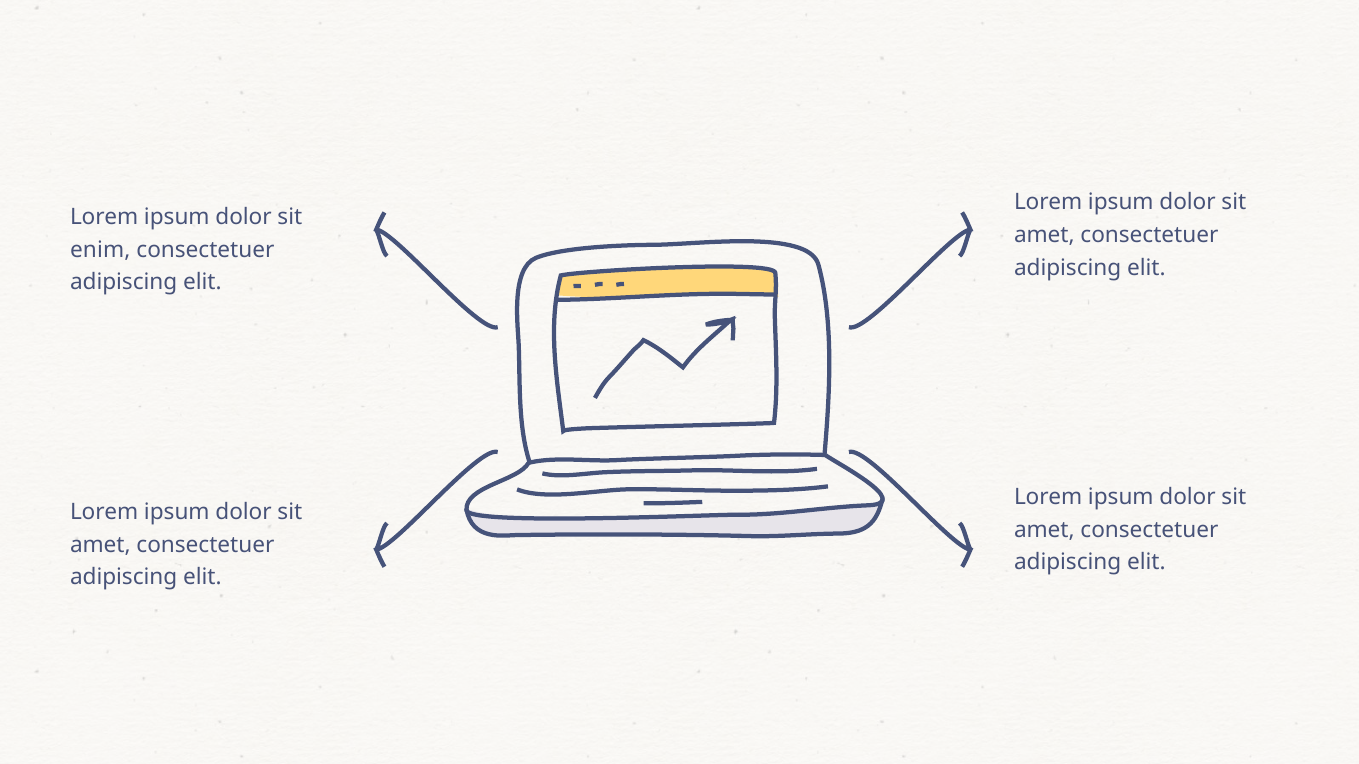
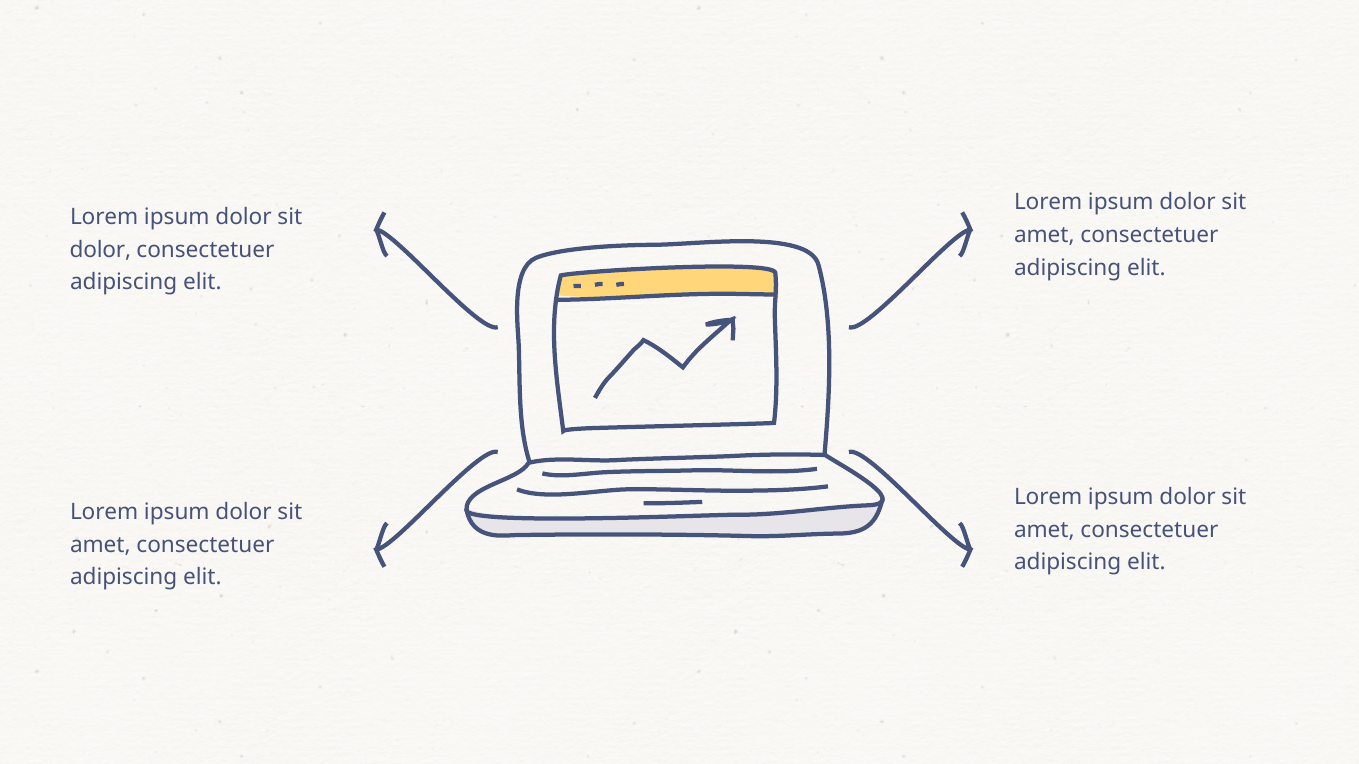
enim at (100, 250): enim -> dolor
